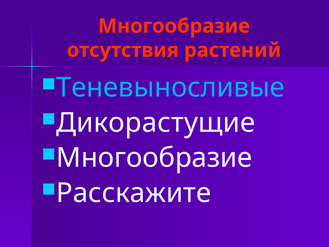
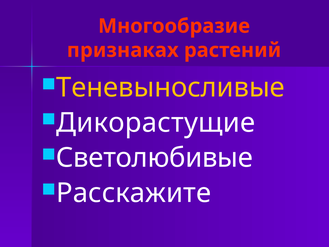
отсутствия: отсутствия -> признаках
Теневыносливые colour: light blue -> yellow
Многообразие at (154, 158): Многообразие -> Светолюбивые
